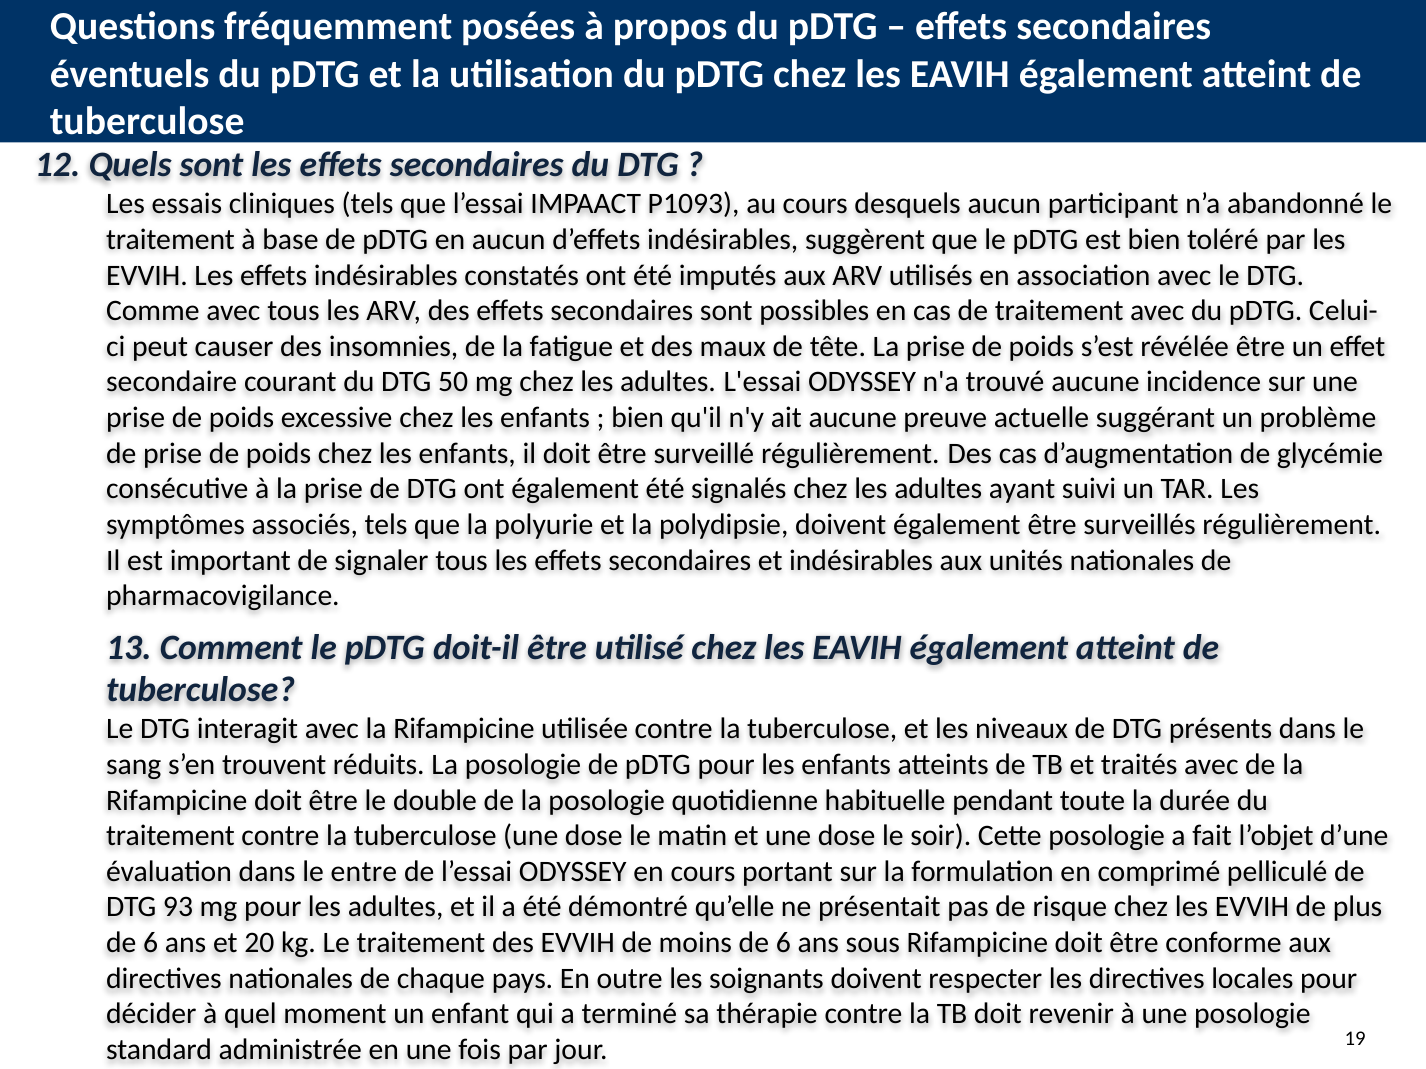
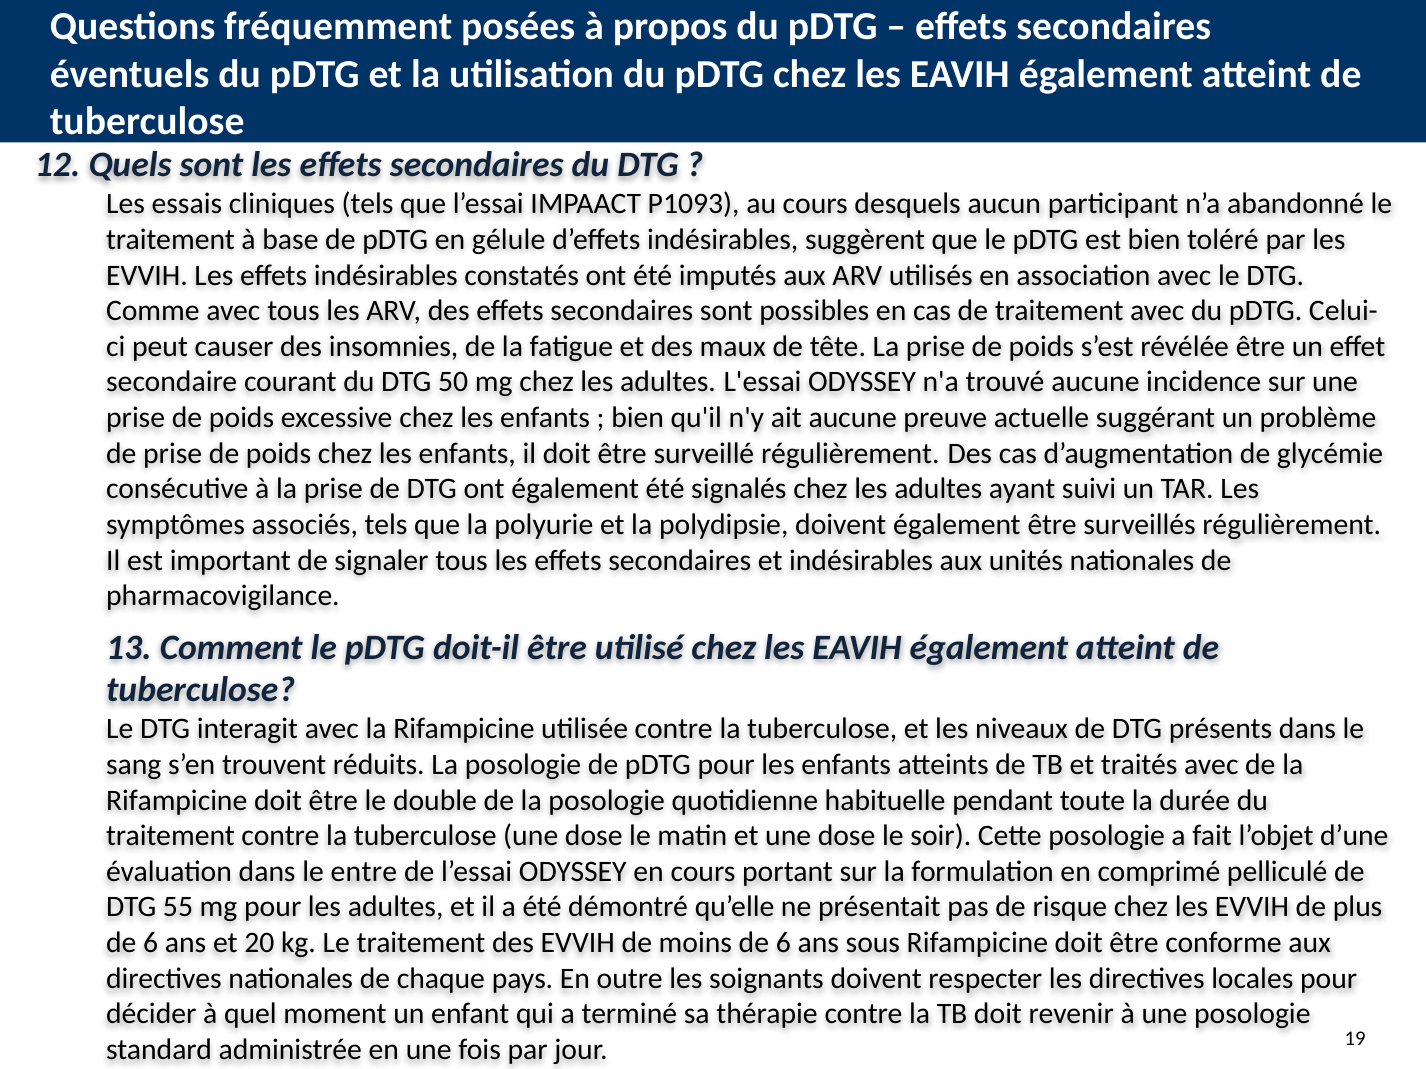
en aucun: aucun -> gélule
93: 93 -> 55
